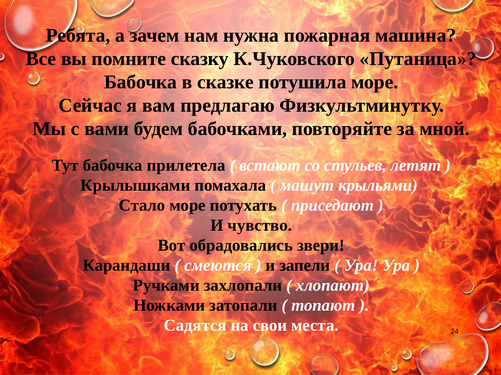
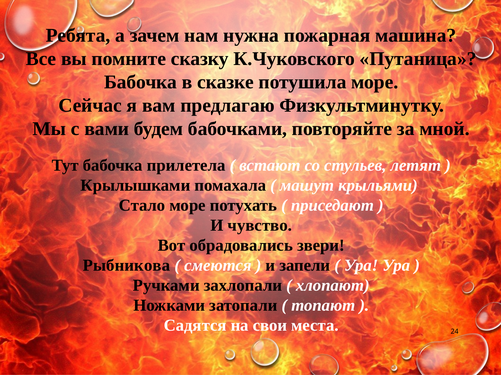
Карандаши: Карандаши -> Рыбникова
